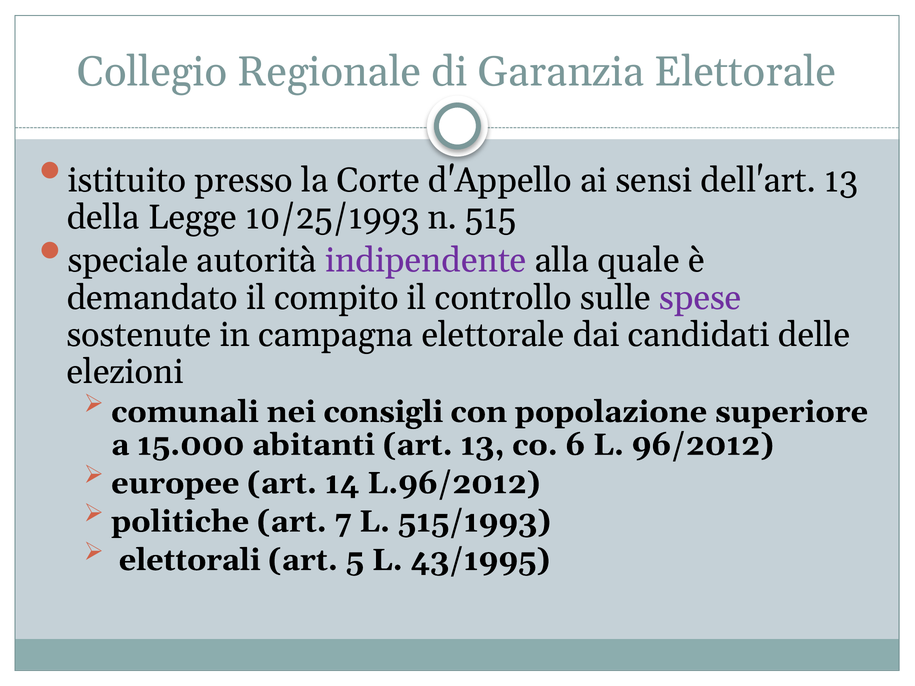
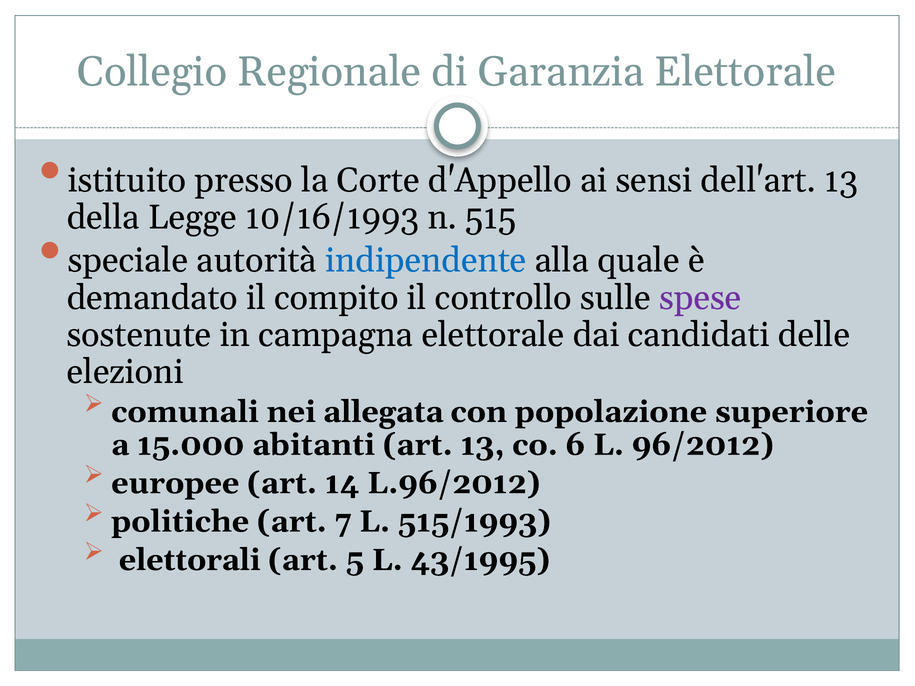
10/25/1993: 10/25/1993 -> 10/16/1993
indipendente colour: purple -> blue
consigli: consigli -> allegata
